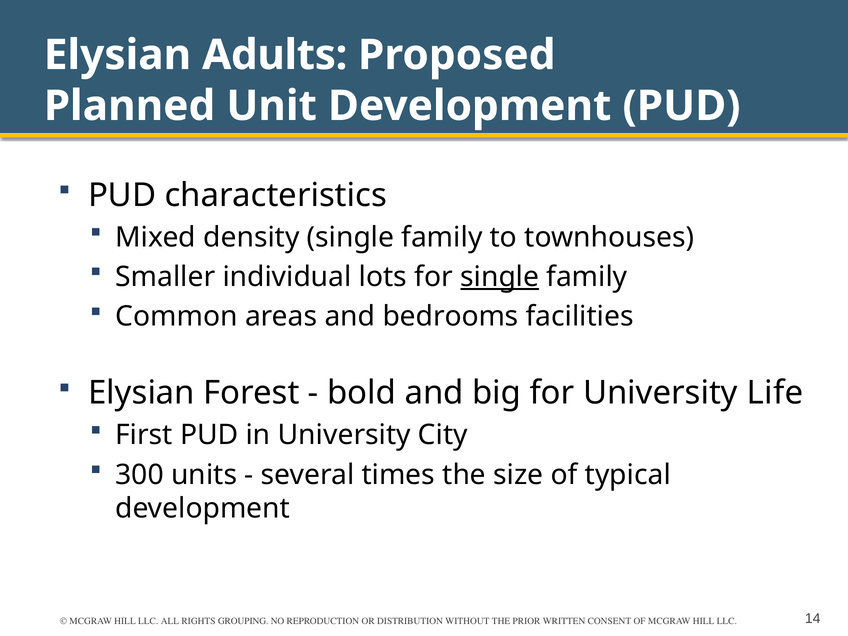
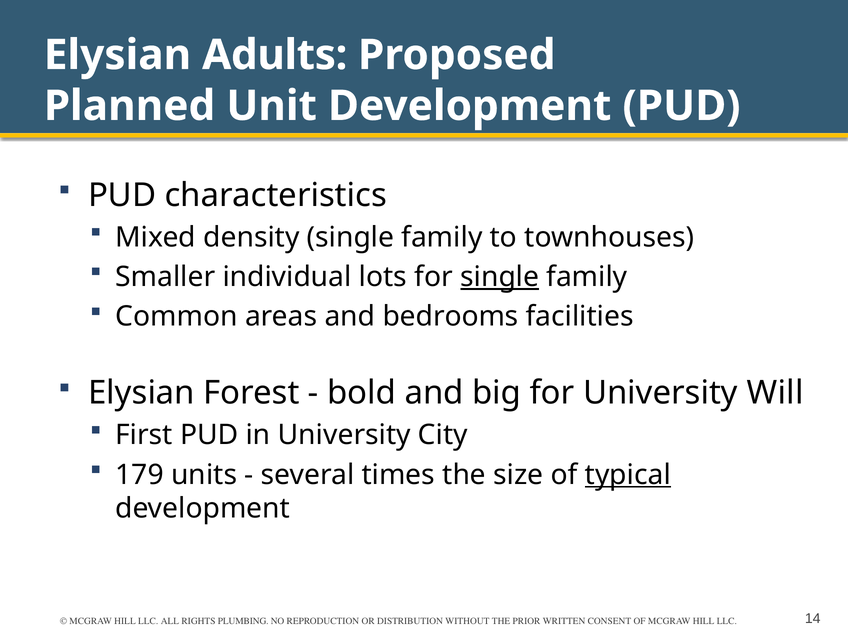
Life: Life -> Will
300: 300 -> 179
typical underline: none -> present
GROUPING: GROUPING -> PLUMBING
